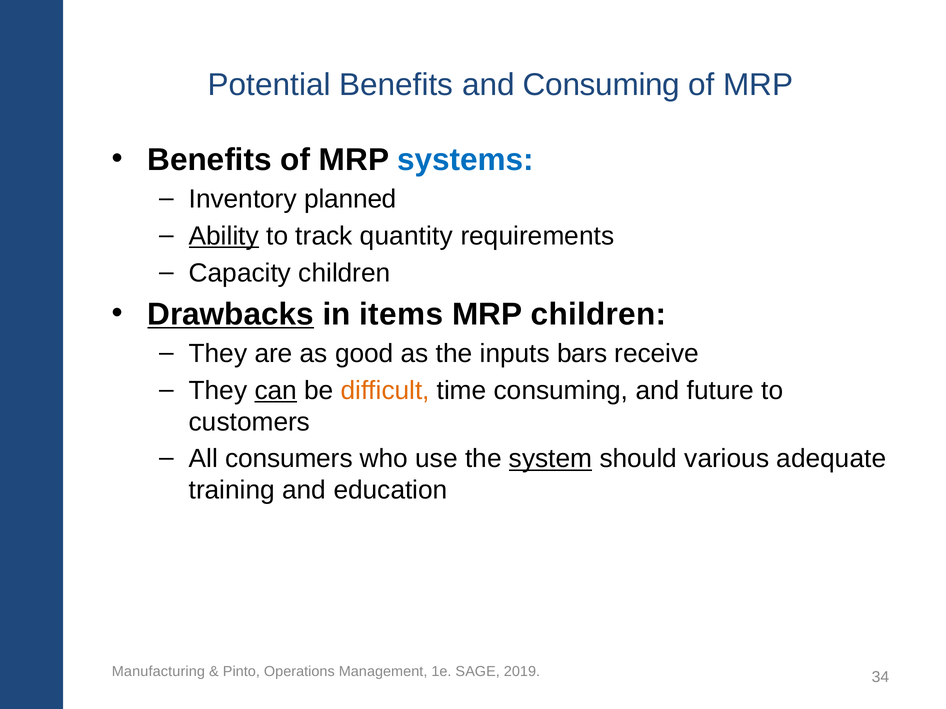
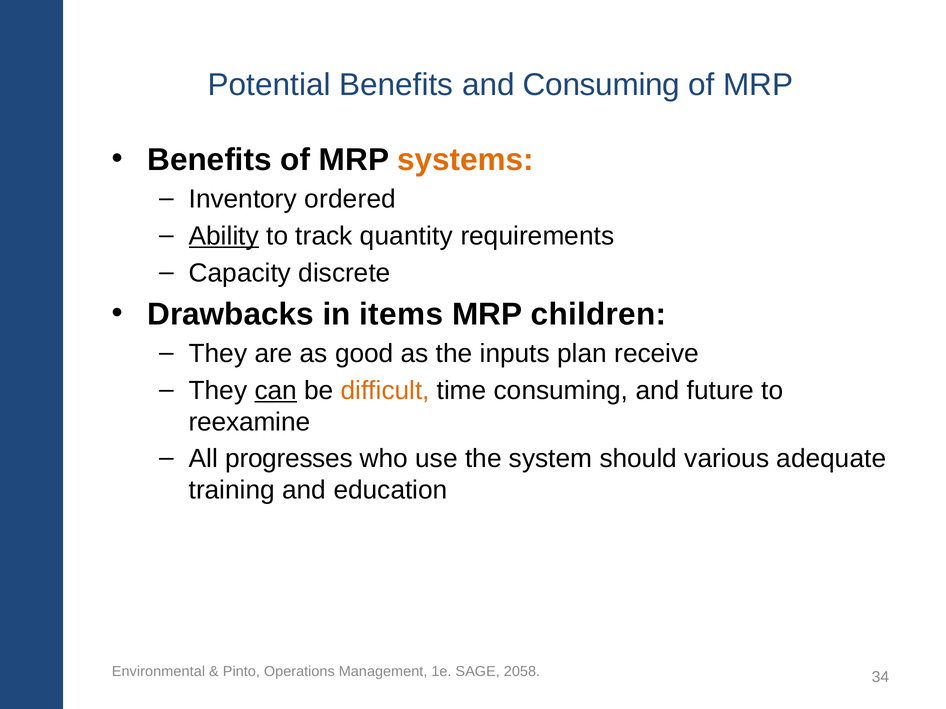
systems colour: blue -> orange
planned: planned -> ordered
Capacity children: children -> discrete
Drawbacks underline: present -> none
bars: bars -> plan
customers: customers -> reexamine
consumers: consumers -> progresses
system underline: present -> none
Manufacturing: Manufacturing -> Environmental
2019: 2019 -> 2058
